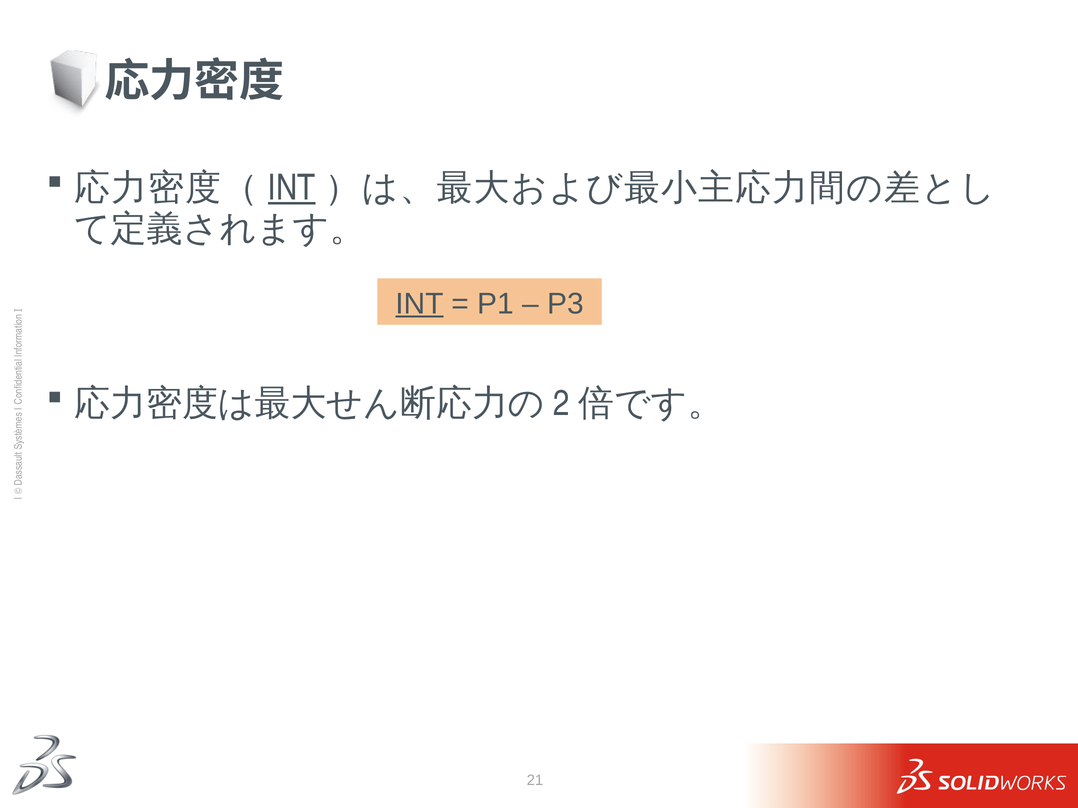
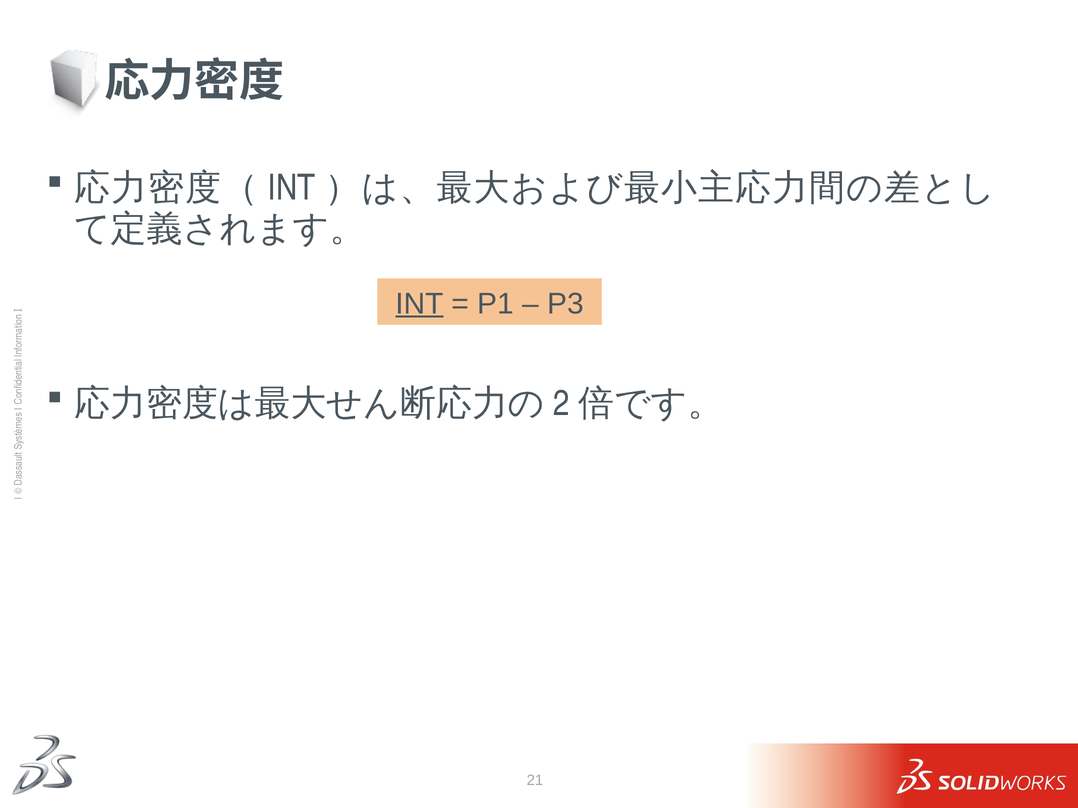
INT at (292, 188) underline: present -> none
